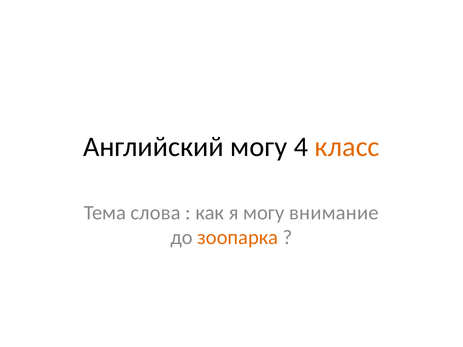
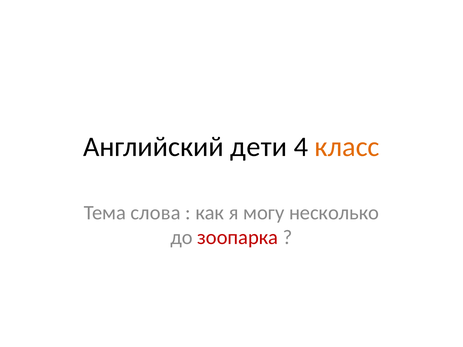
Английский могу: могу -> дети
внимание: внимание -> несколько
зоопарка colour: orange -> red
